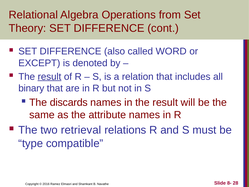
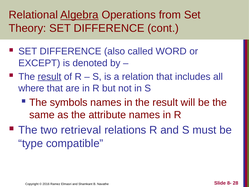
Algebra underline: none -> present
binary: binary -> where
discards: discards -> symbols
